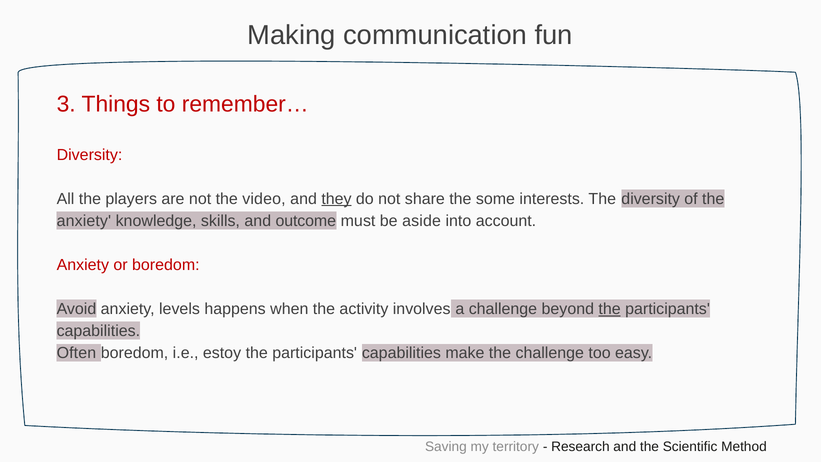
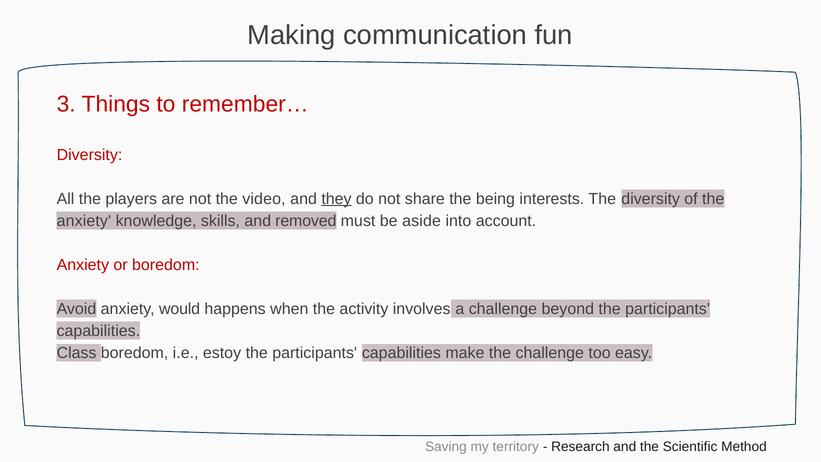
some: some -> being
outcome: outcome -> removed
levels: levels -> would
the at (610, 309) underline: present -> none
Often: Often -> Class
